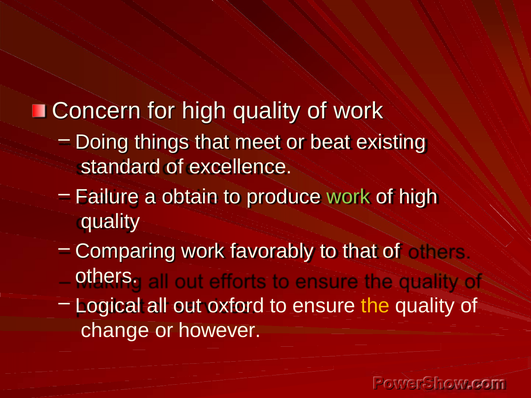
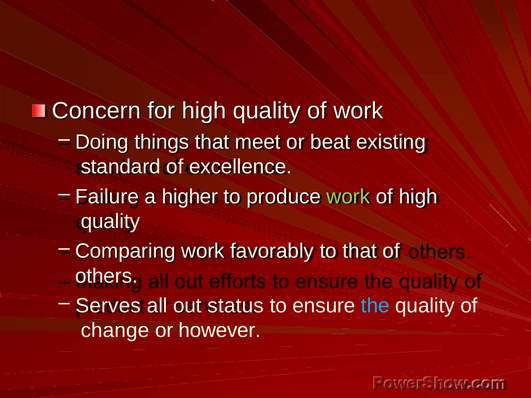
obtain: obtain -> higher
Logical: Logical -> Serves
oxford: oxford -> status
the colour: yellow -> light blue
